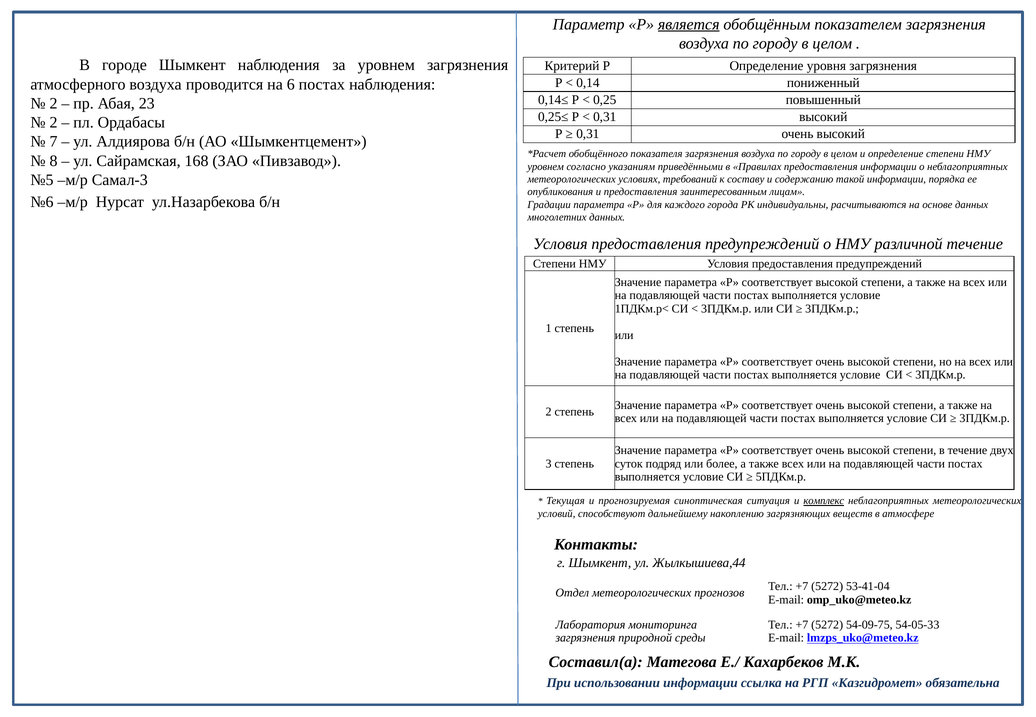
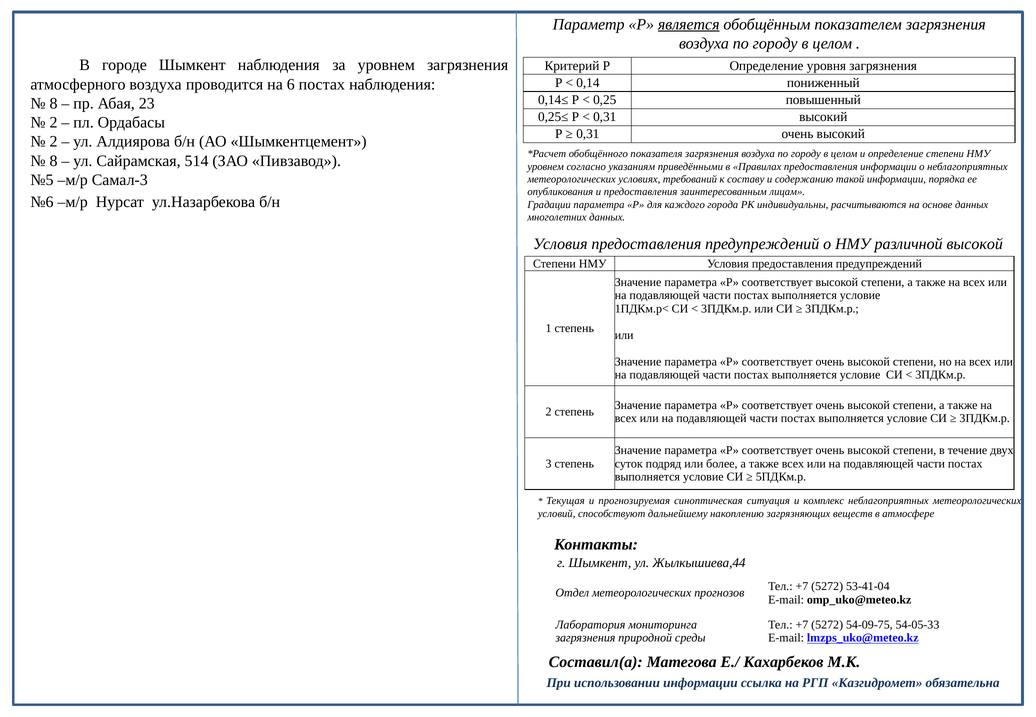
2 at (53, 103): 2 -> 8
7 at (53, 142): 7 -> 2
168: 168 -> 514
различной течение: течение -> высокой
комплекс underline: present -> none
